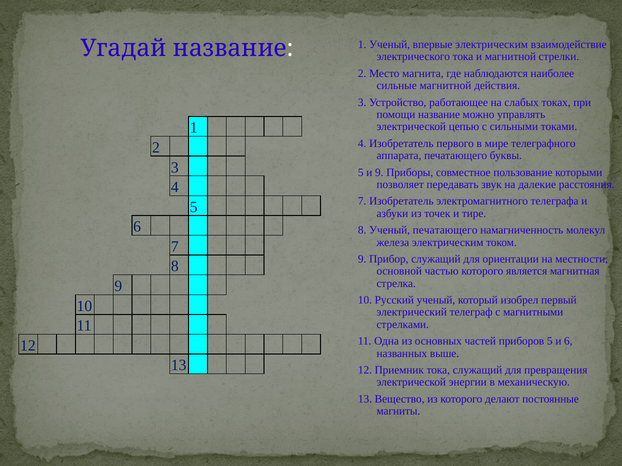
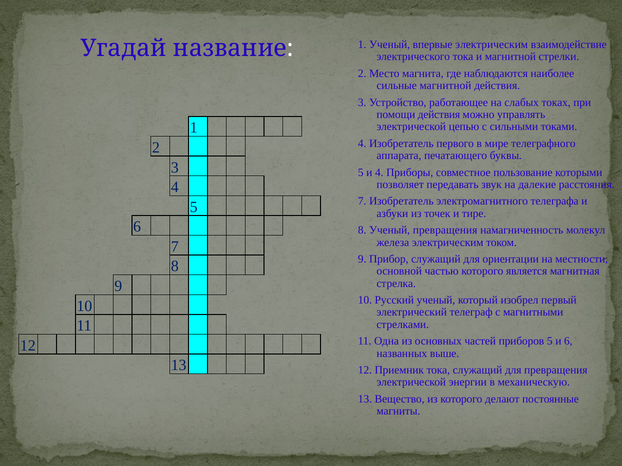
помощи название: название -> действия
и 9: 9 -> 4
Ученый печатающего: печатающего -> превращения
